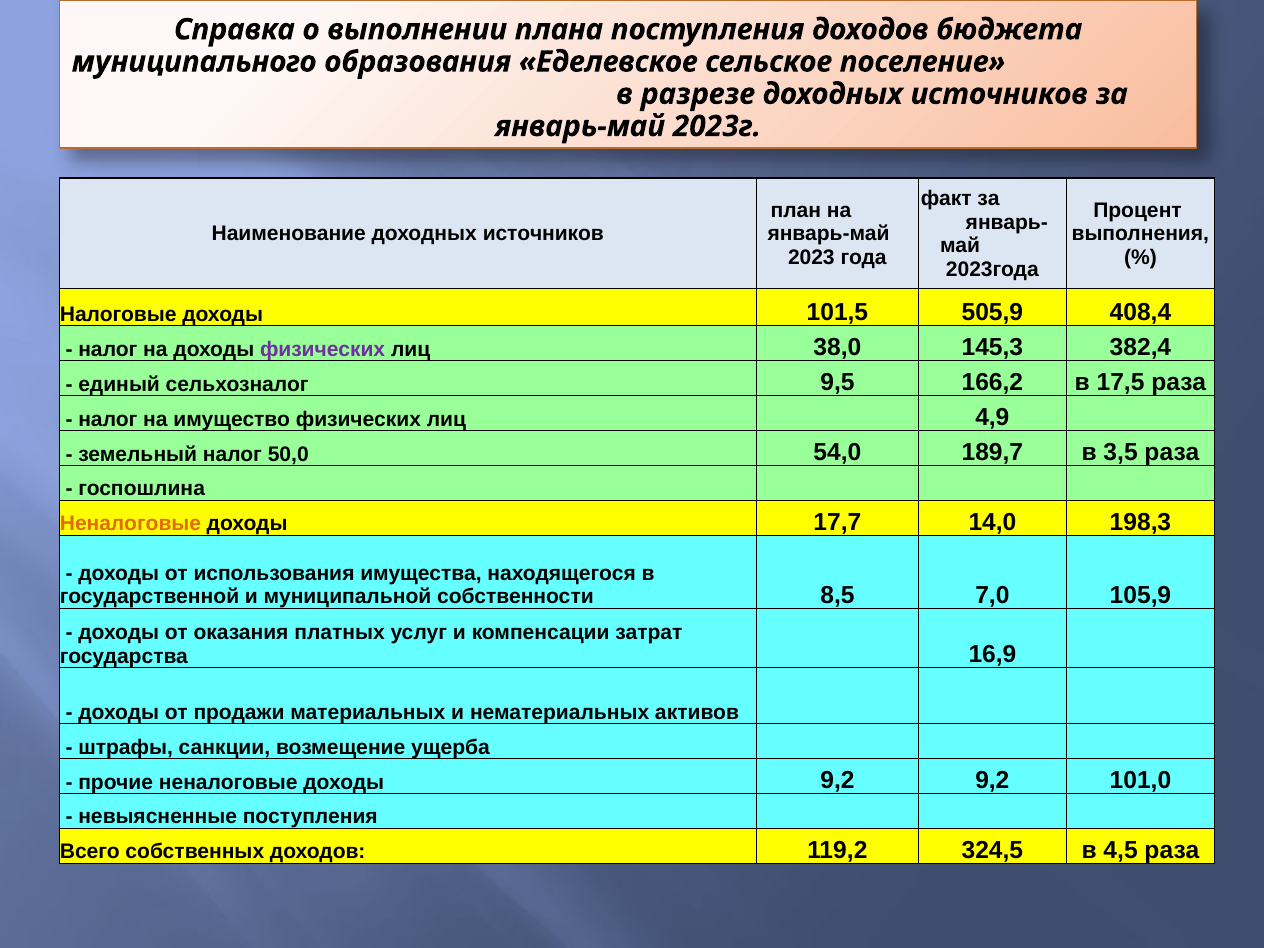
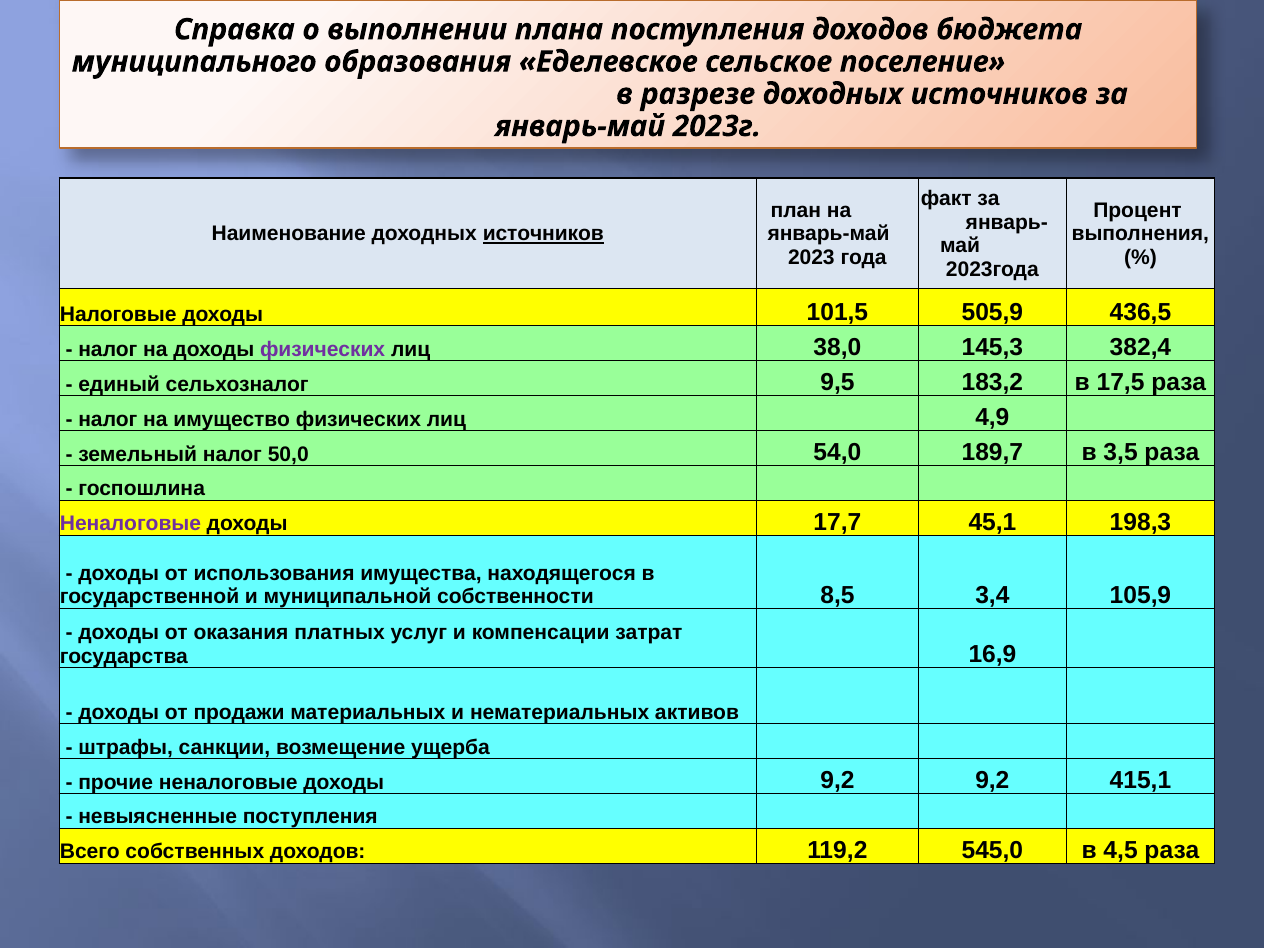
источников at (543, 234) underline: none -> present
408,4: 408,4 -> 436,5
166,2: 166,2 -> 183,2
Неналоговые at (130, 524) colour: orange -> purple
14,0: 14,0 -> 45,1
7,0: 7,0 -> 3,4
101,0: 101,0 -> 415,1
324,5: 324,5 -> 545,0
